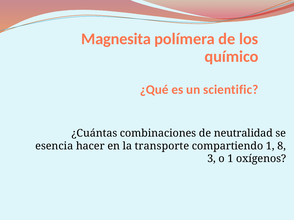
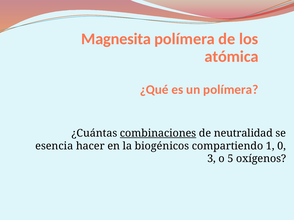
químico: químico -> atómica
un scientific: scientific -> polímera
combinaciones underline: none -> present
transporte: transporte -> biogénicos
8: 8 -> 0
o 1: 1 -> 5
